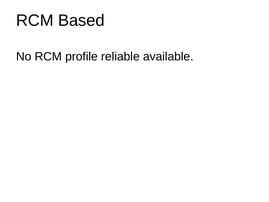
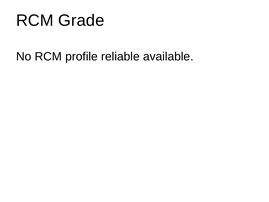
Based: Based -> Grade
